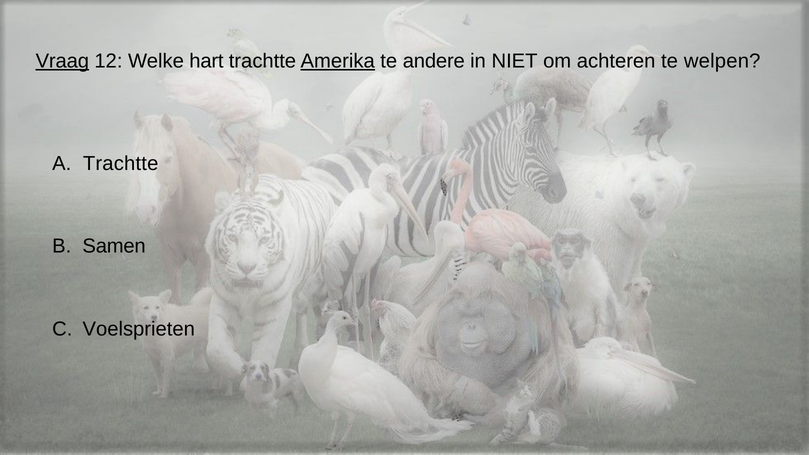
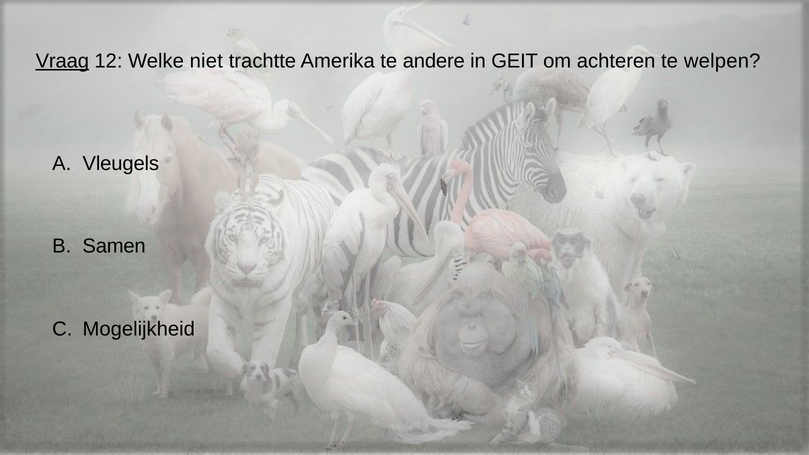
hart: hart -> niet
Amerika underline: present -> none
NIET: NIET -> GEIT
Trachtte at (121, 163): Trachtte -> Vleugels
Voelsprieten: Voelsprieten -> Mogelijkheid
